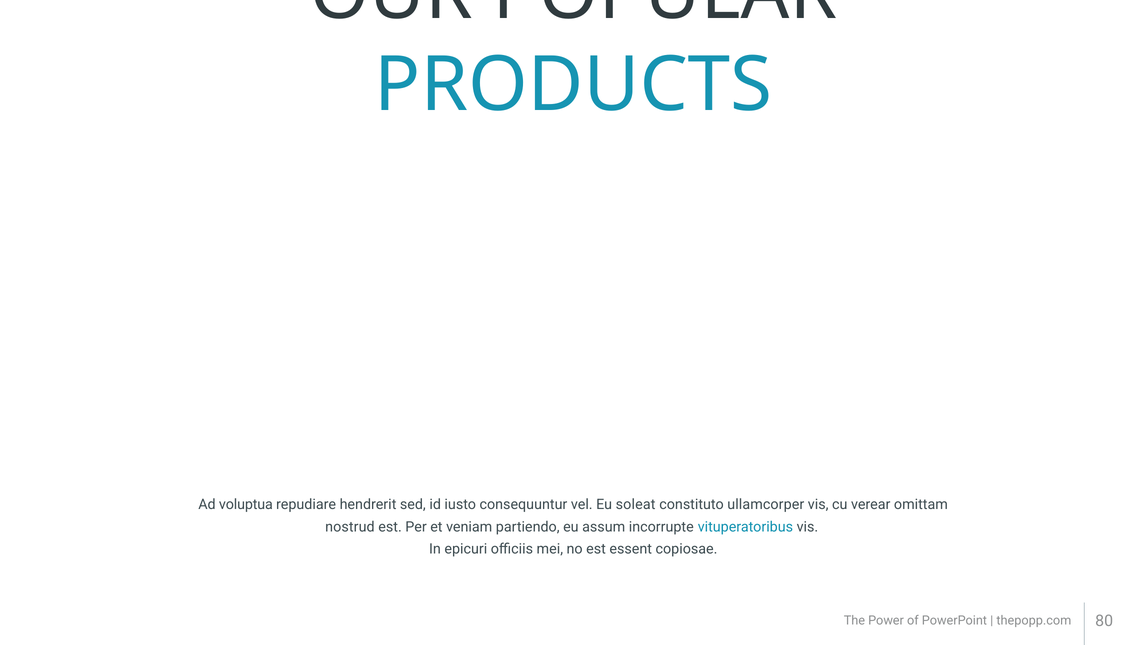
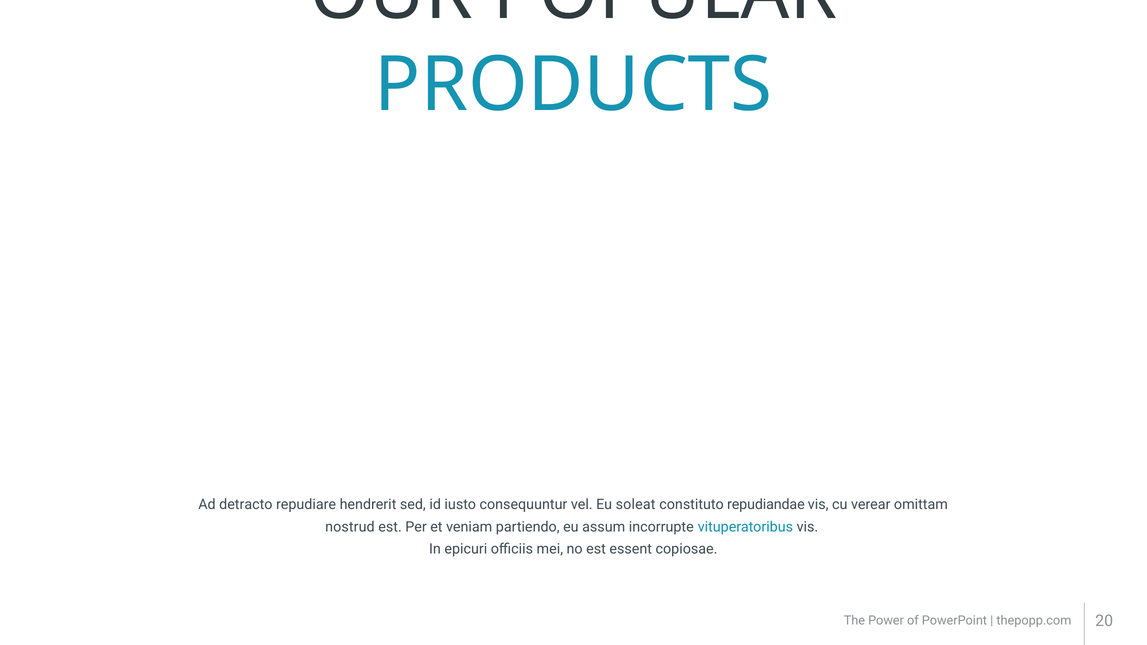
voluptua: voluptua -> detracto
ullamcorper: ullamcorper -> repudiandae
80: 80 -> 20
